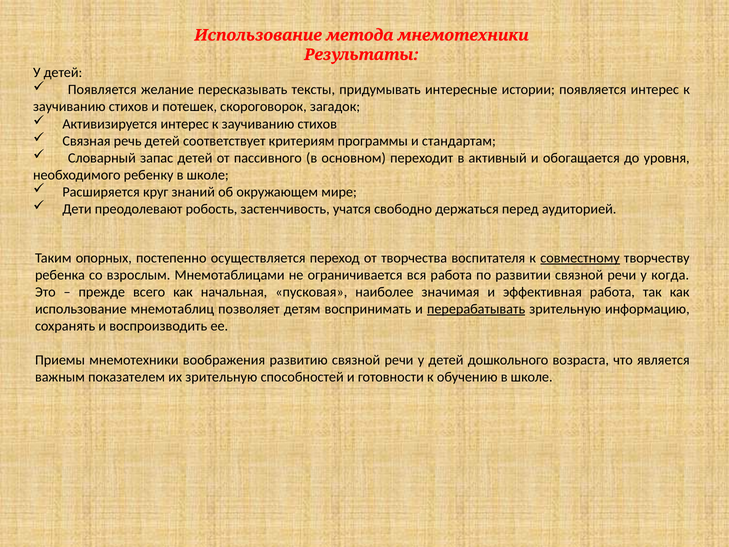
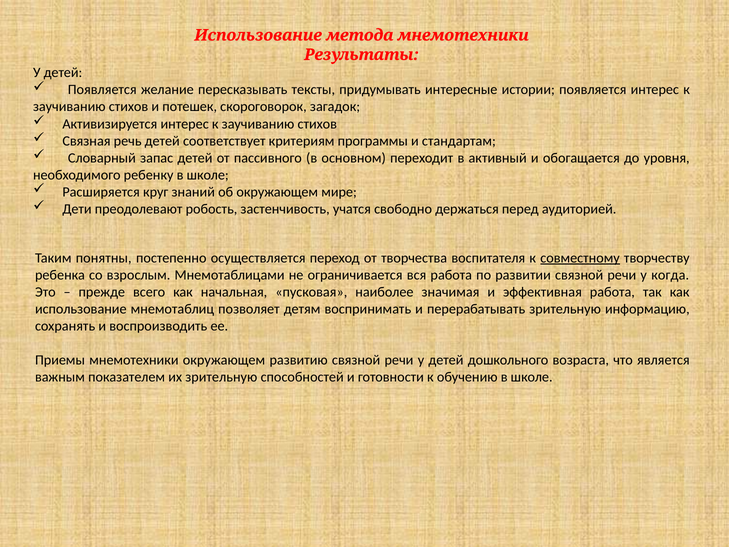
опорных: опорных -> понятны
перерабатывать underline: present -> none
мнемотехники воображения: воображения -> окружающем
